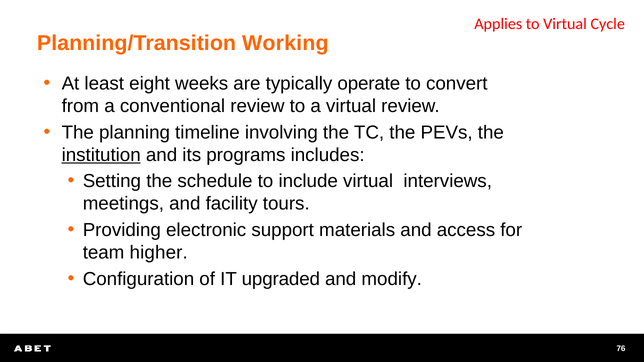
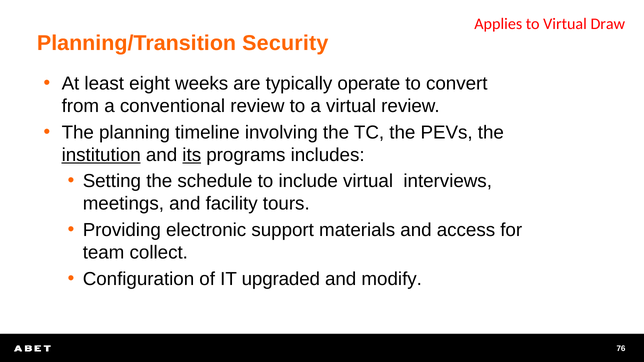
Cycle: Cycle -> Draw
Working: Working -> Security
its underline: none -> present
higher: higher -> collect
